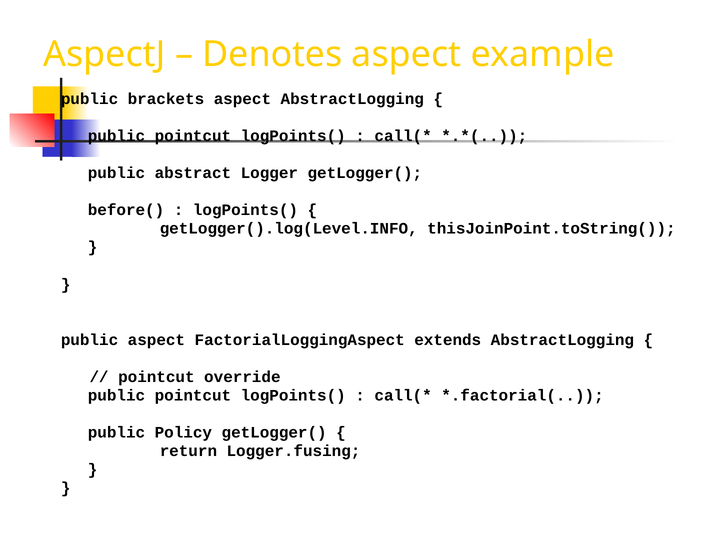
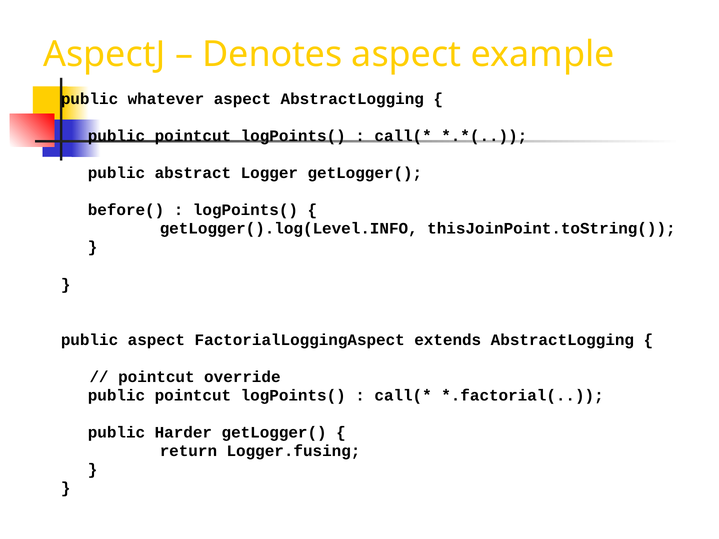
brackets: brackets -> whatever
Policy: Policy -> Harder
